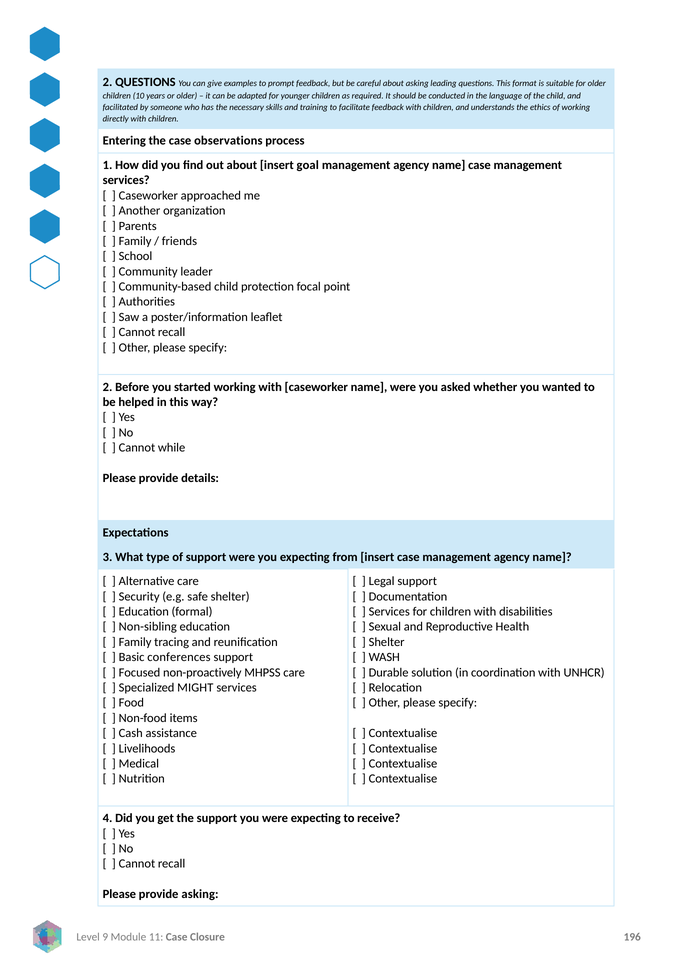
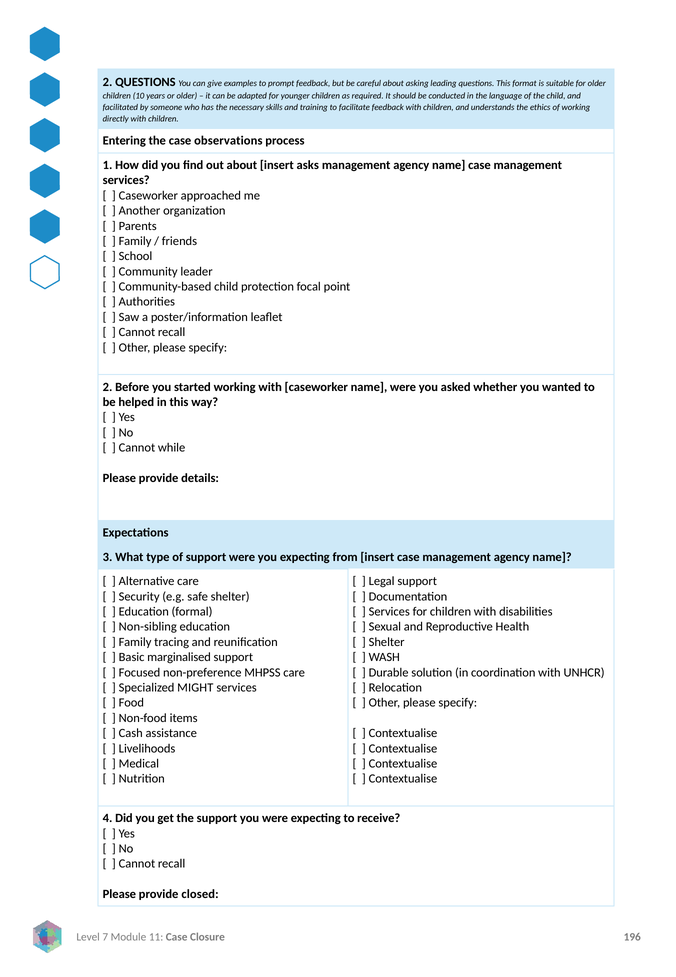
goal: goal -> asks
conferences: conferences -> marginalised
non-proactively: non-proactively -> non-preference
provide asking: asking -> closed
9: 9 -> 7
